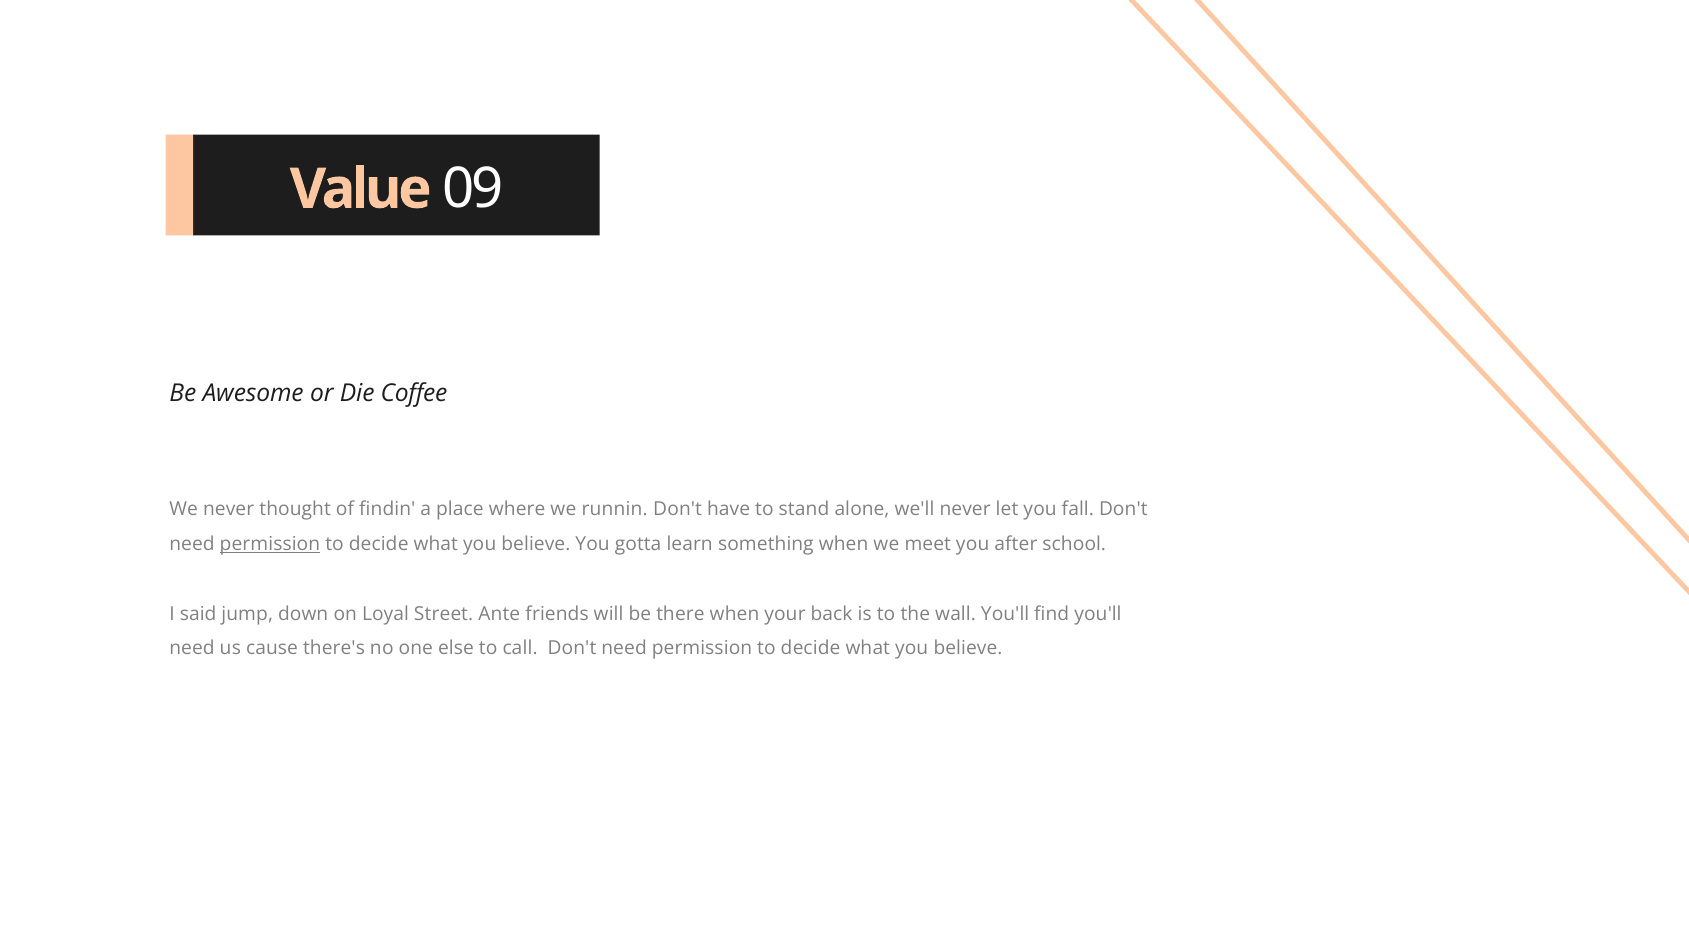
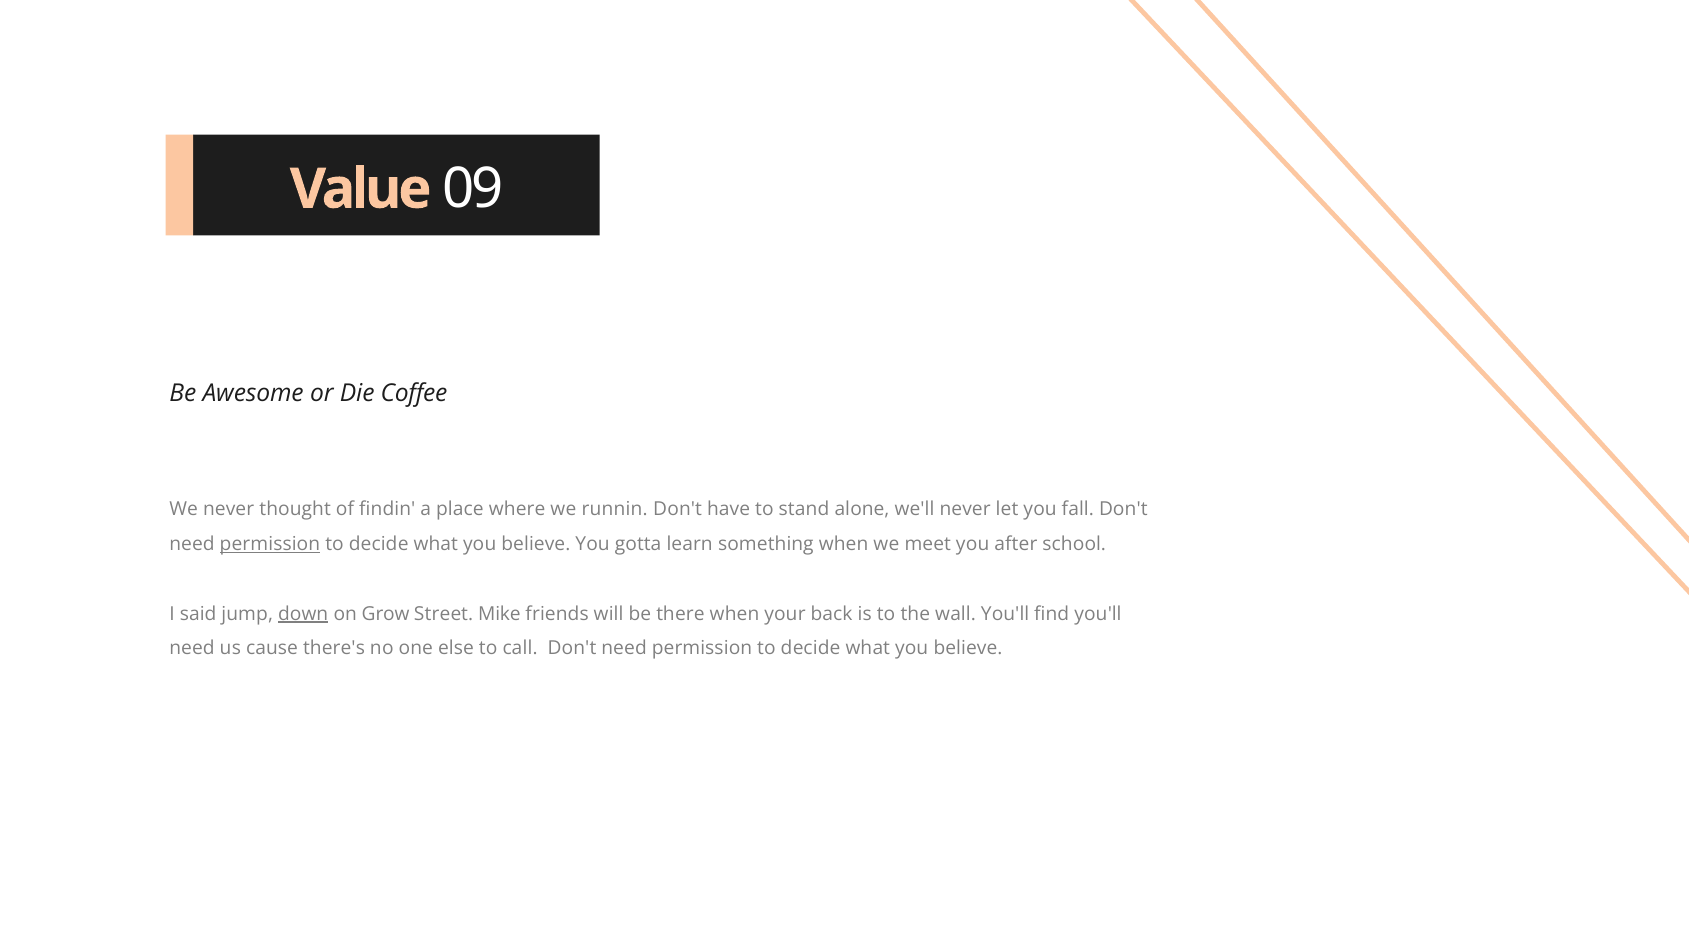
down underline: none -> present
Loyal: Loyal -> Grow
Ante: Ante -> Mike
